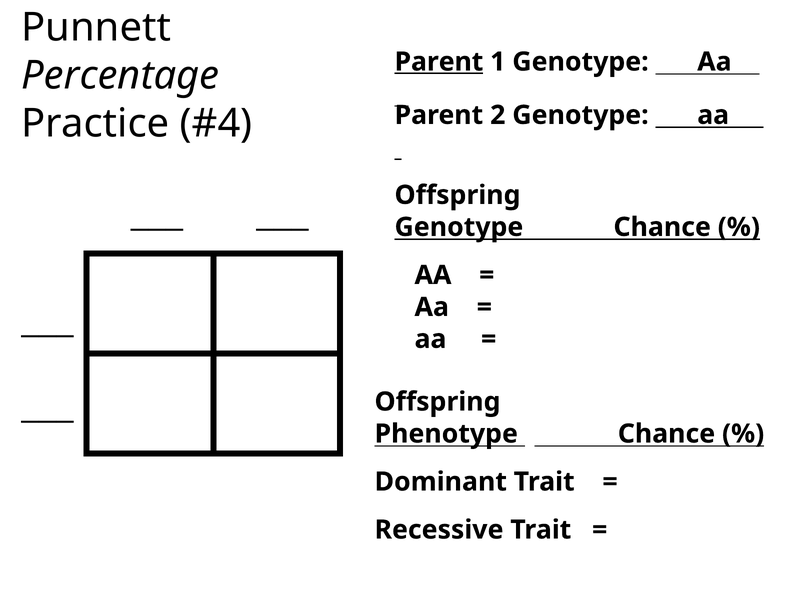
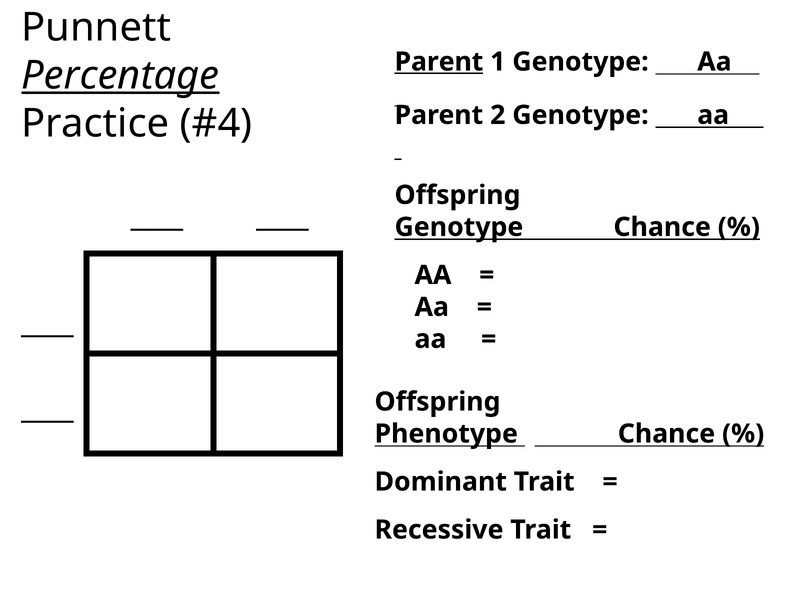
Percentage underline: none -> present
